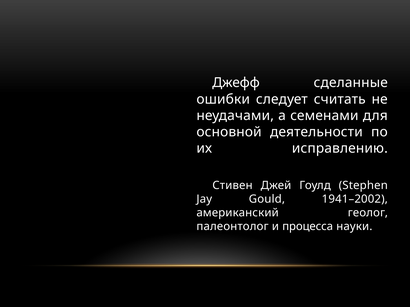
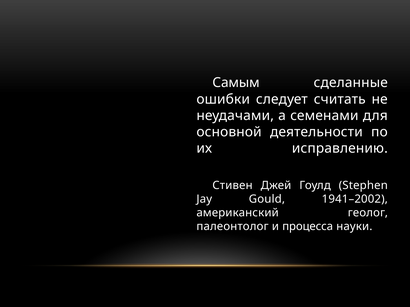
Джефф: Джефф -> Самым
